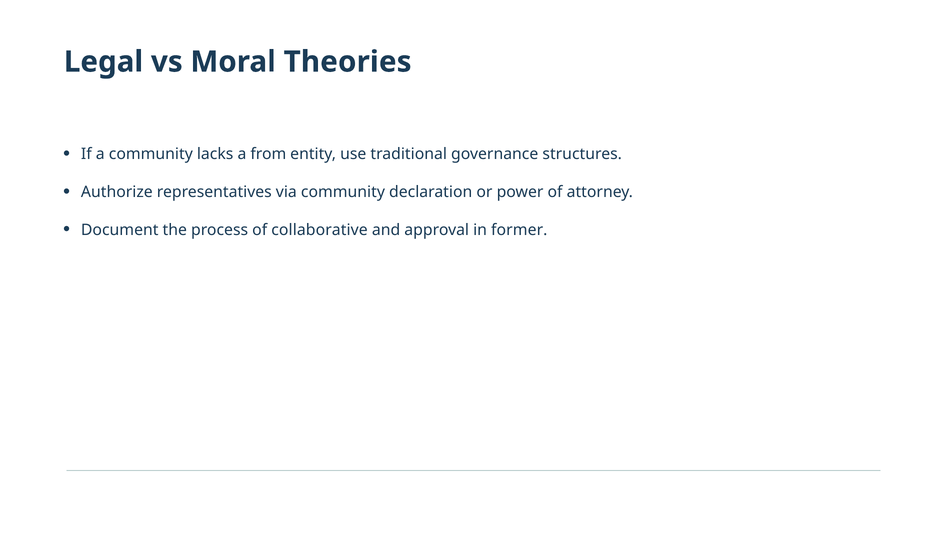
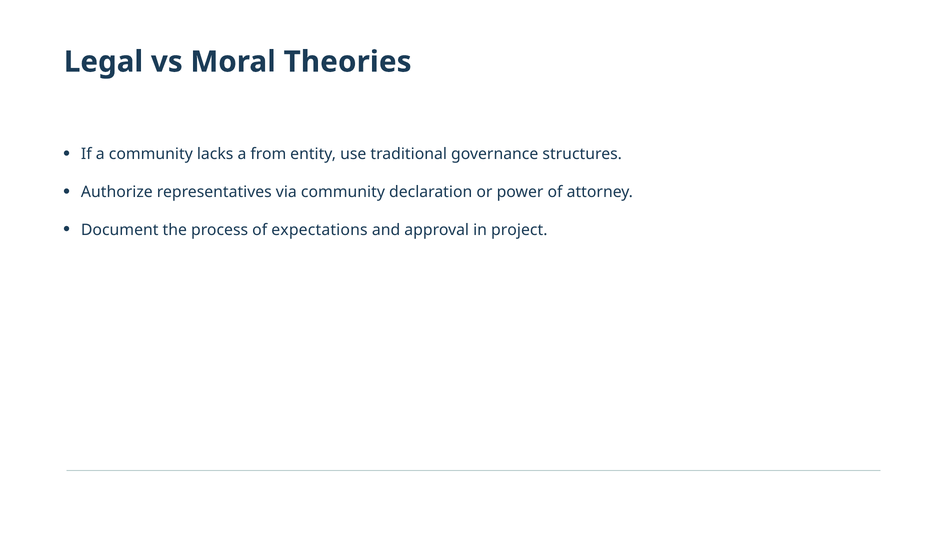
collaborative: collaborative -> expectations
former: former -> project
